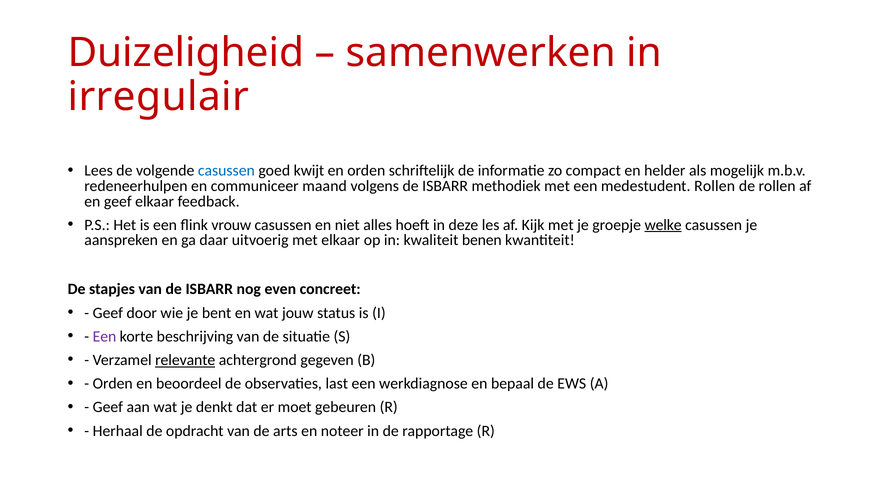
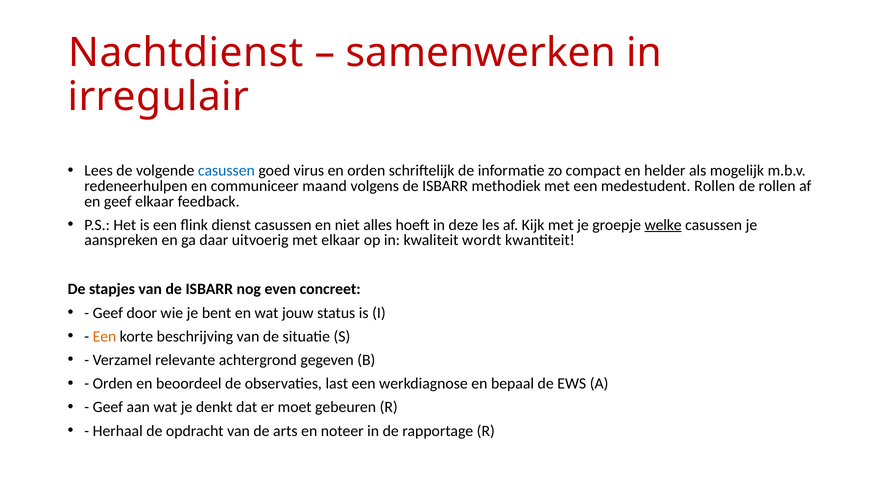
Duizeligheid: Duizeligheid -> Nachtdienst
kwijt: kwijt -> virus
vrouw: vrouw -> dienst
benen: benen -> wordt
Een at (104, 336) colour: purple -> orange
relevante underline: present -> none
